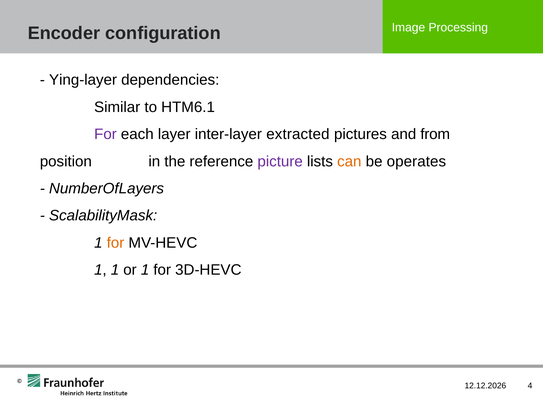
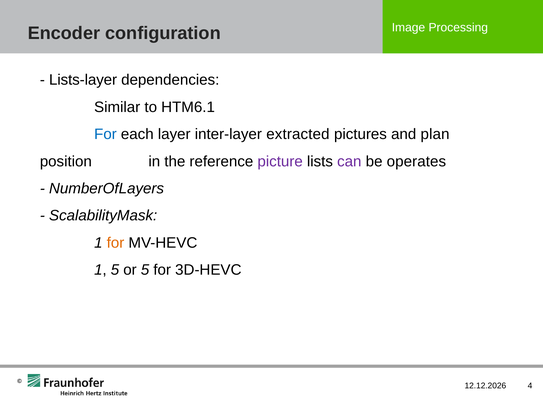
Ying-layer: Ying-layer -> Lists-layer
For at (105, 134) colour: purple -> blue
from: from -> plan
can colour: orange -> purple
1 1: 1 -> 5
or 1: 1 -> 5
